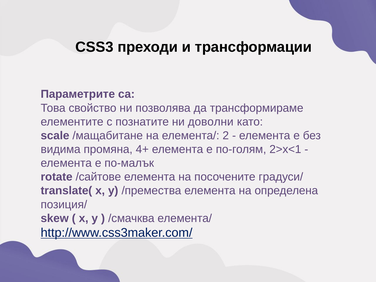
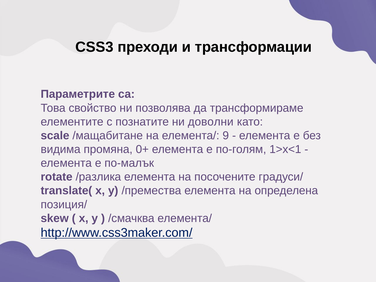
2: 2 -> 9
4+: 4+ -> 0+
2>x<1: 2>x<1 -> 1>x<1
/сайтове: /сайтове -> /разлика
